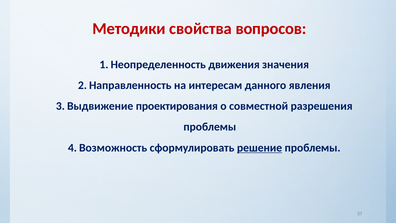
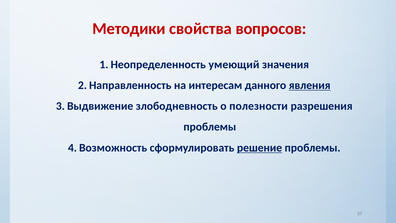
движения: движения -> умеющий
явления underline: none -> present
проектирования: проектирования -> злободневность
совместной: совместной -> полезности
